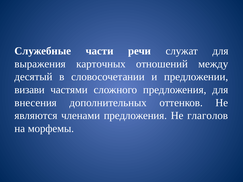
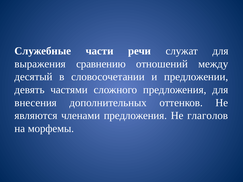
карточных: карточных -> сравнению
визави: визави -> девять
